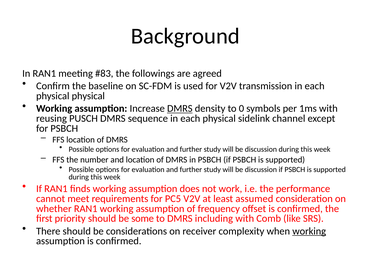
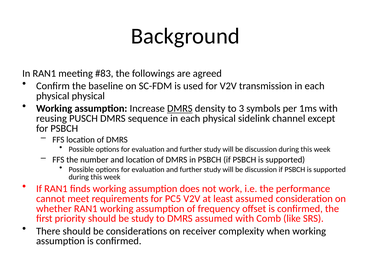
0: 0 -> 3
be some: some -> study
DMRS including: including -> assumed
working at (309, 230) underline: present -> none
